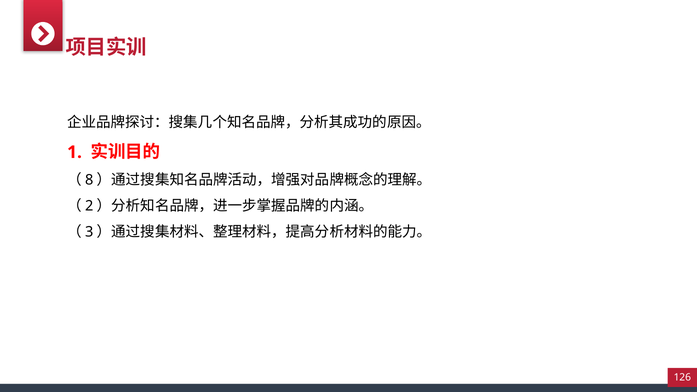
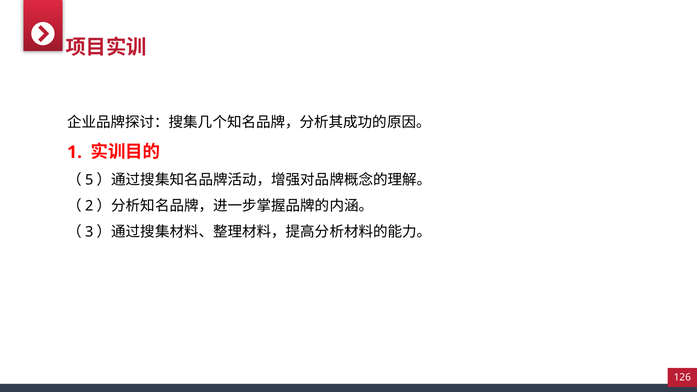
8: 8 -> 5
